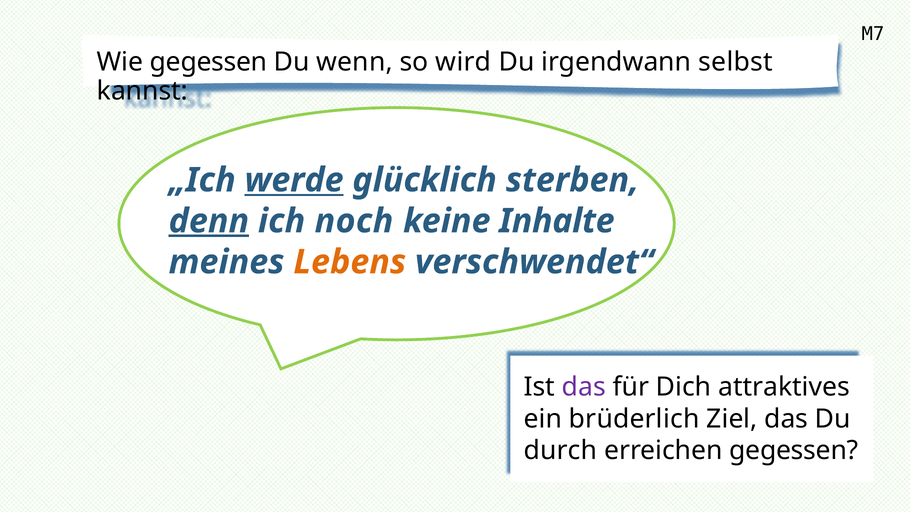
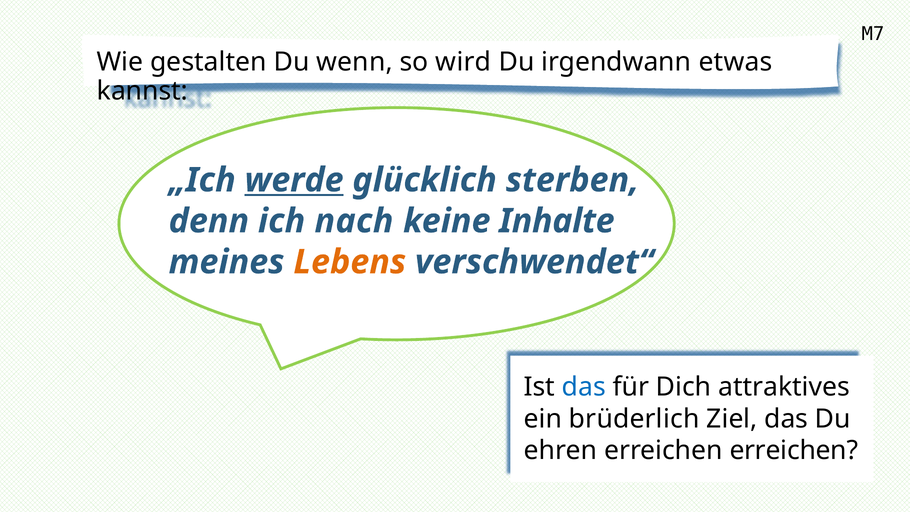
Wie gegessen: gegessen -> gestalten
selbst: selbst -> etwas
denn underline: present -> none
noch: noch -> nach
das at (584, 387) colour: purple -> blue
durch: durch -> ehren
erreichen gegessen: gegessen -> erreichen
